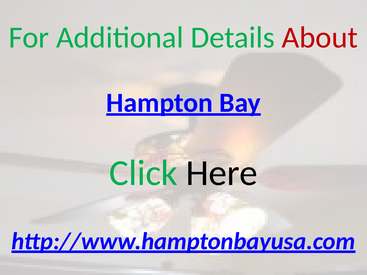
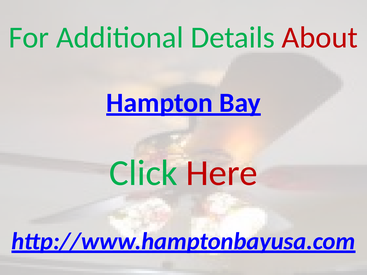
Here colour: black -> red
